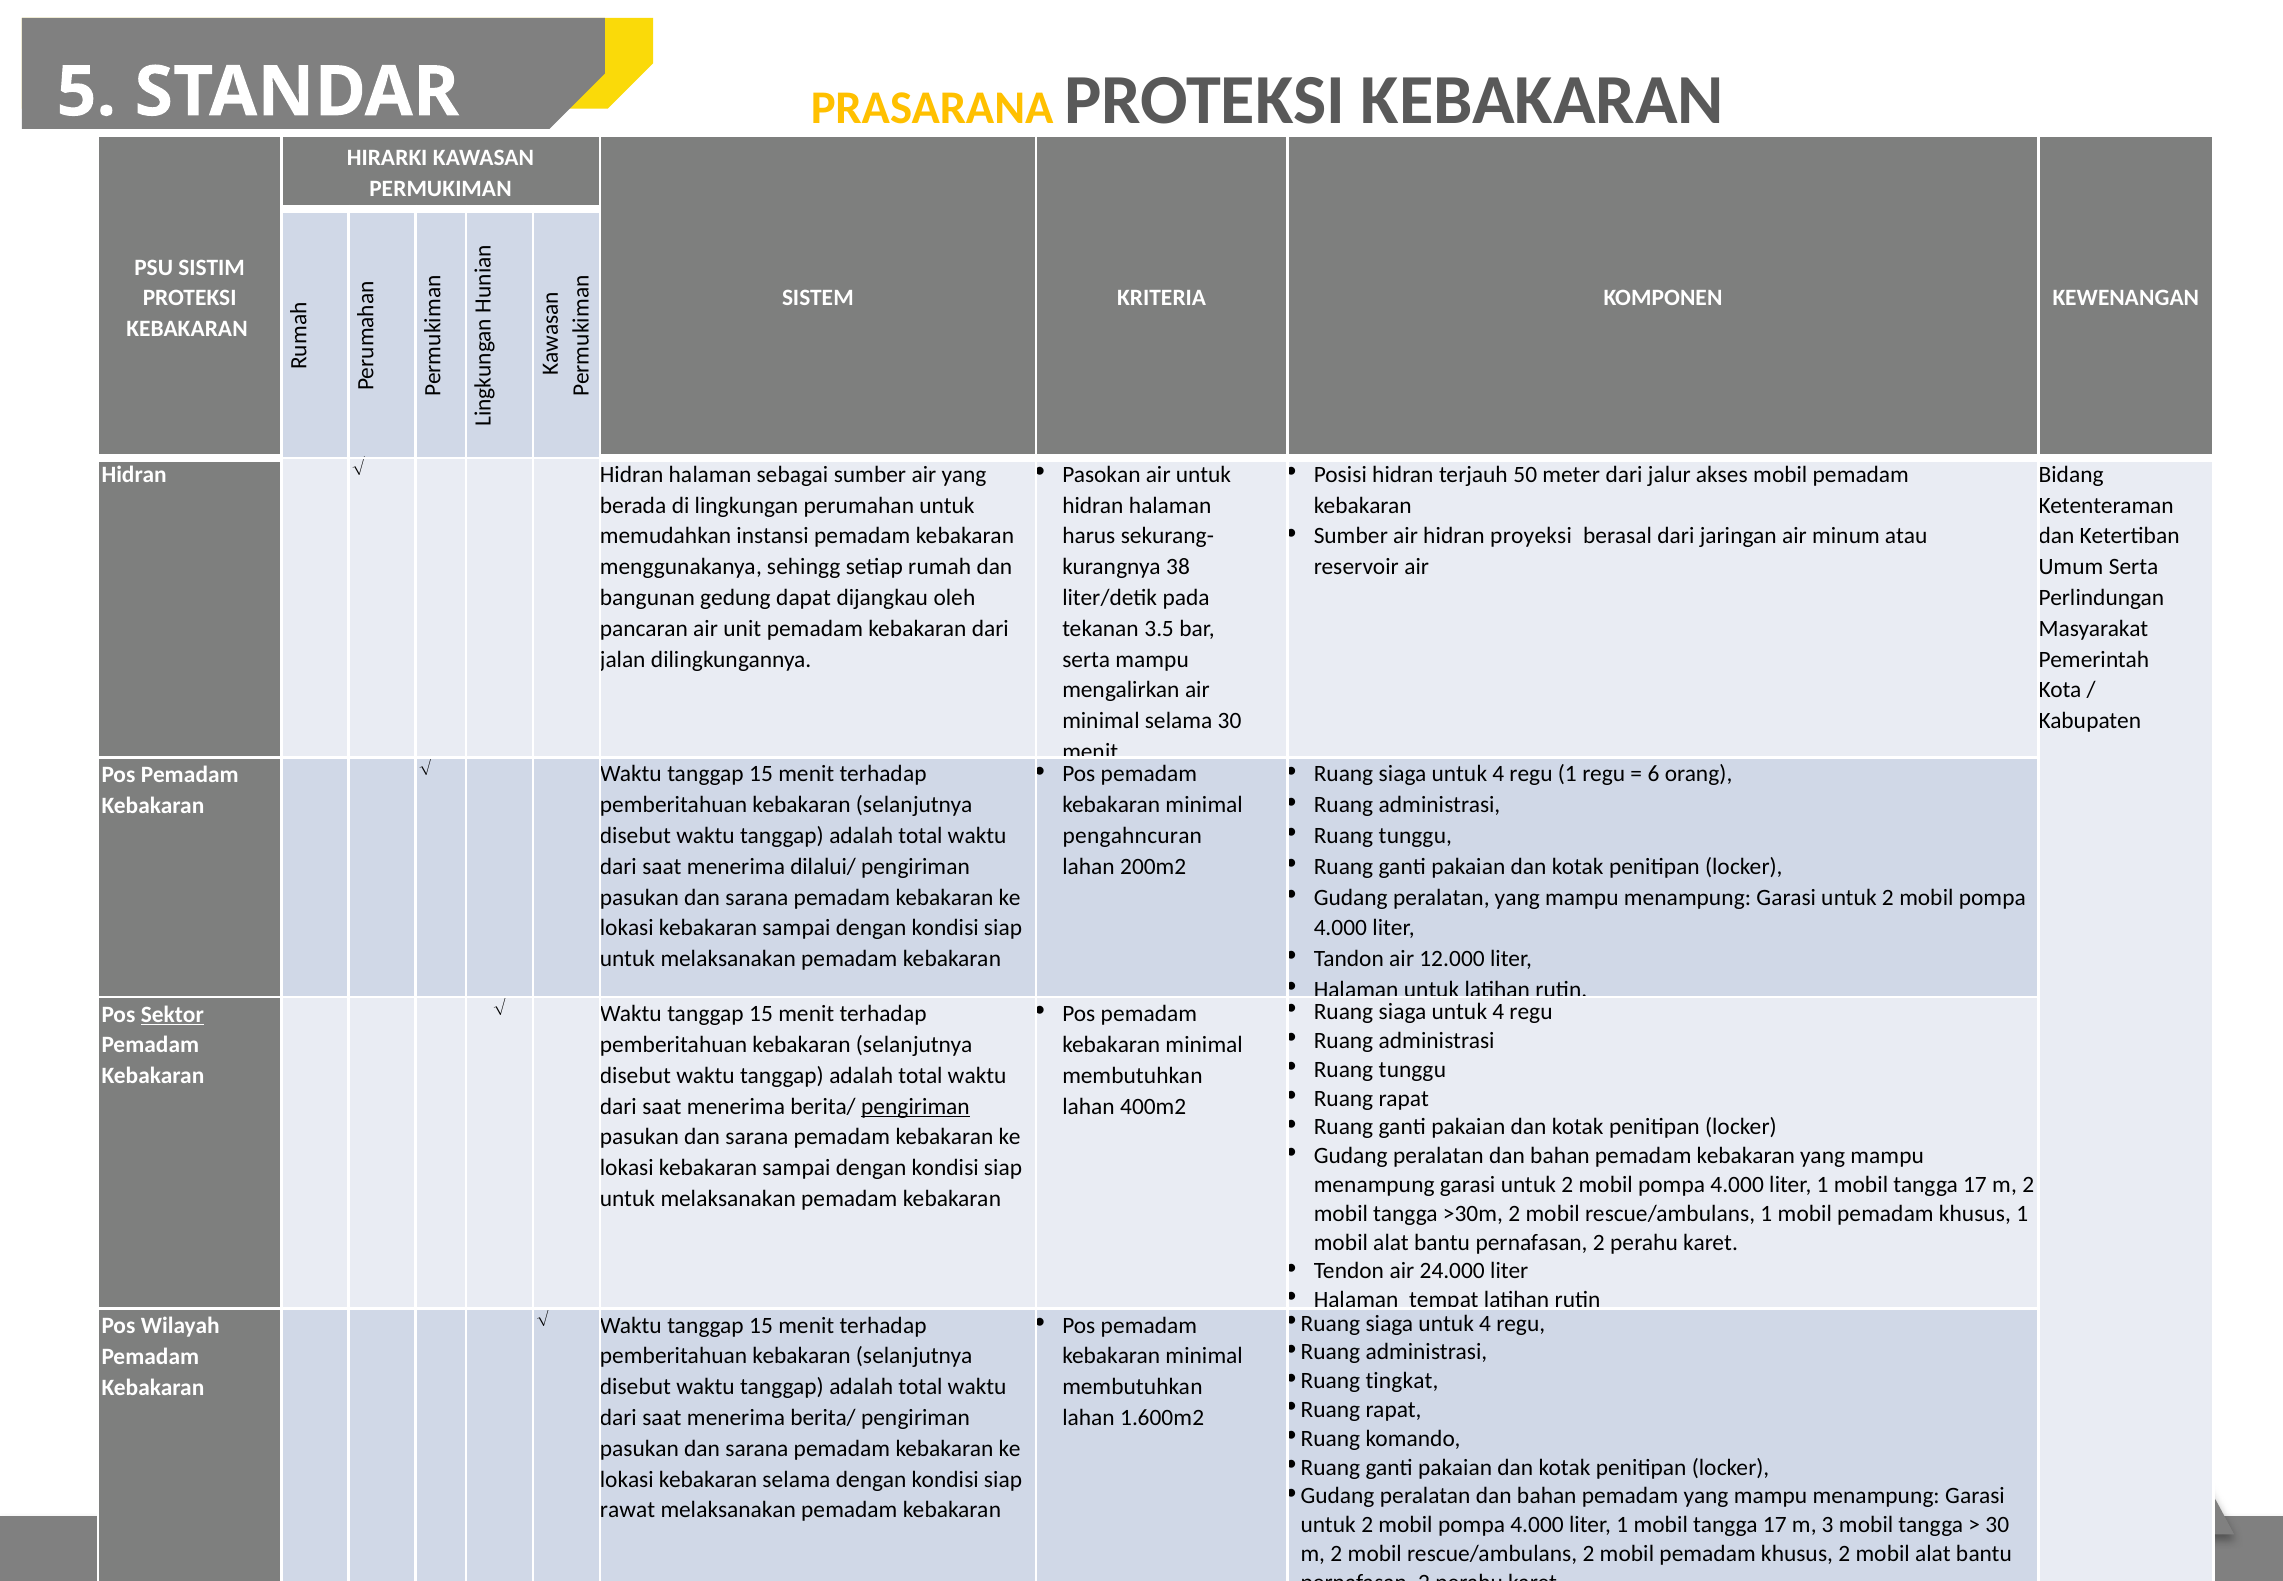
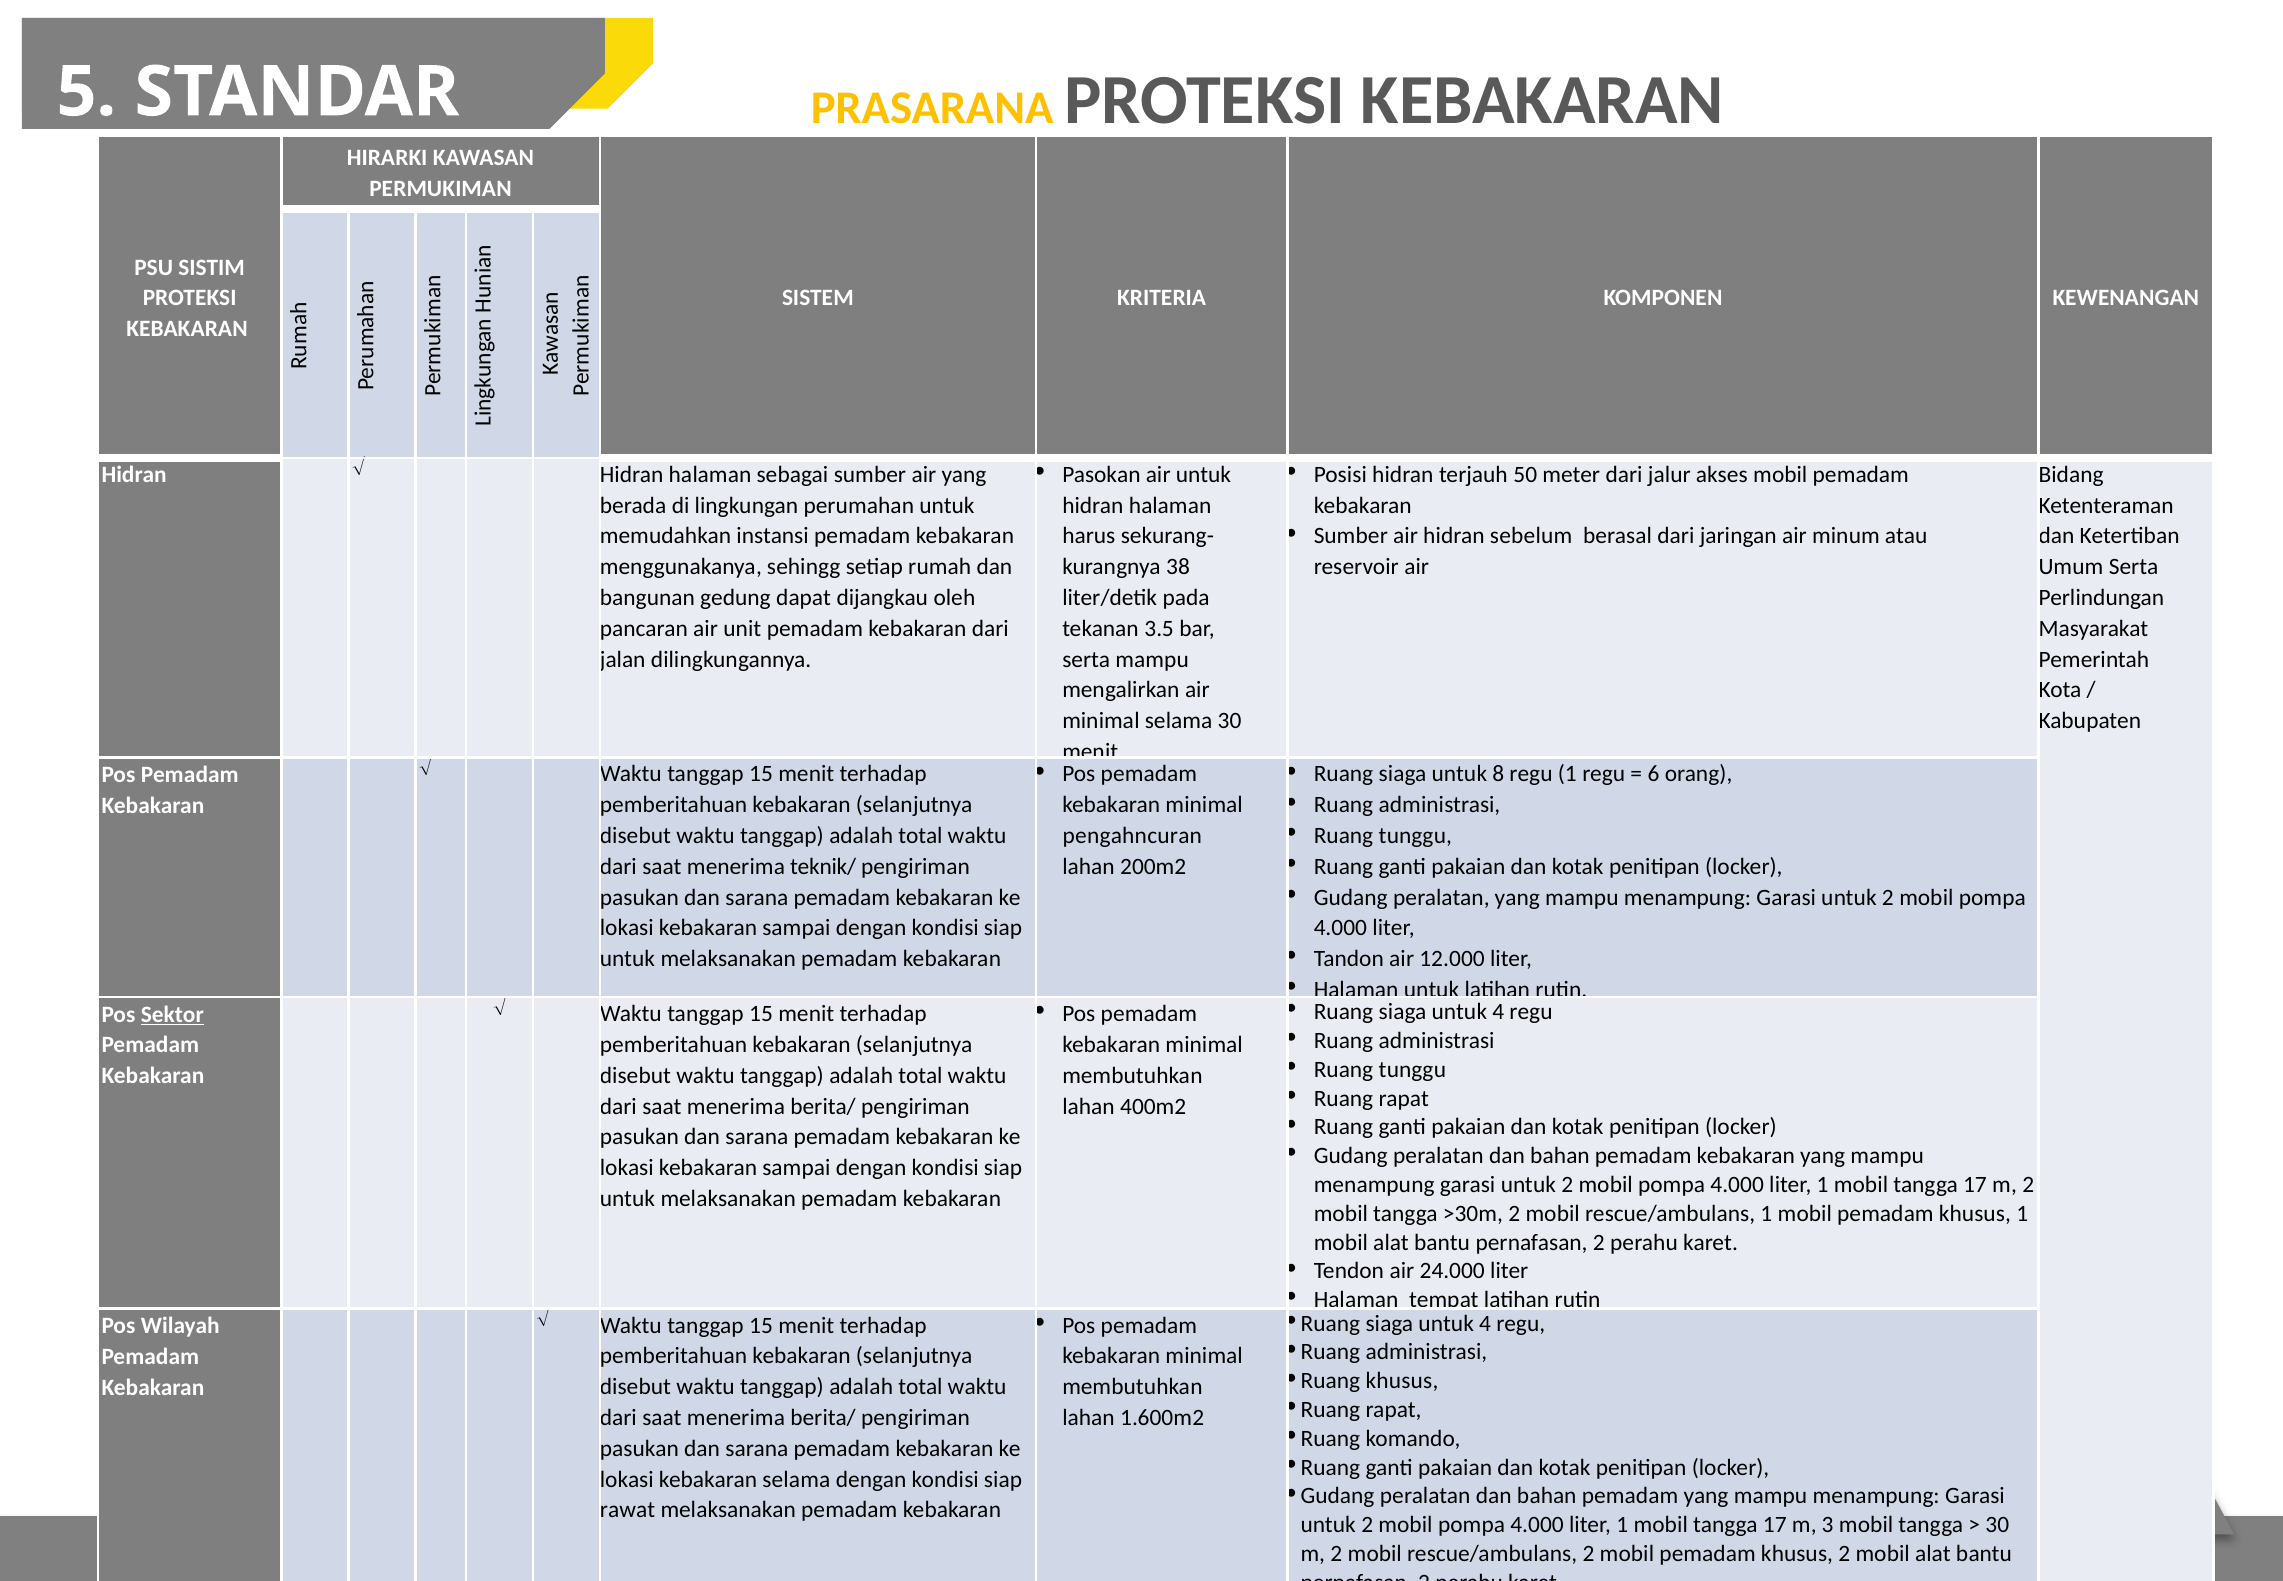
proyeksi: proyeksi -> sebelum
4 at (1498, 774): 4 -> 8
dilalui/: dilalui/ -> teknik/
pengiriman at (915, 1106) underline: present -> none
tingkat at (1402, 1381): tingkat -> khusus
